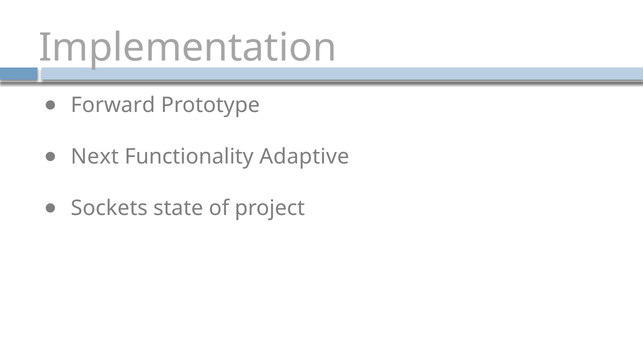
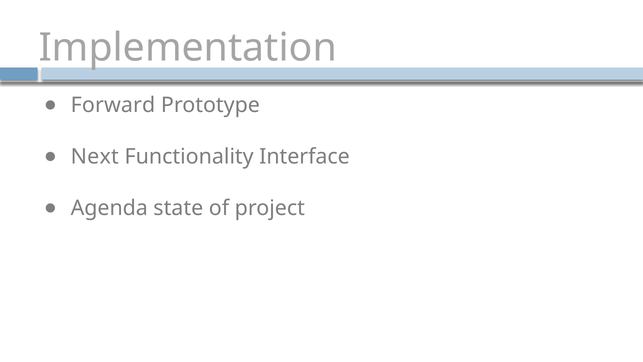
Adaptive: Adaptive -> Interface
Sockets: Sockets -> Agenda
